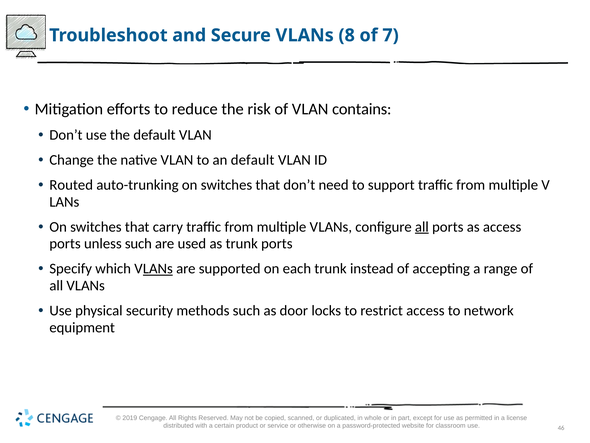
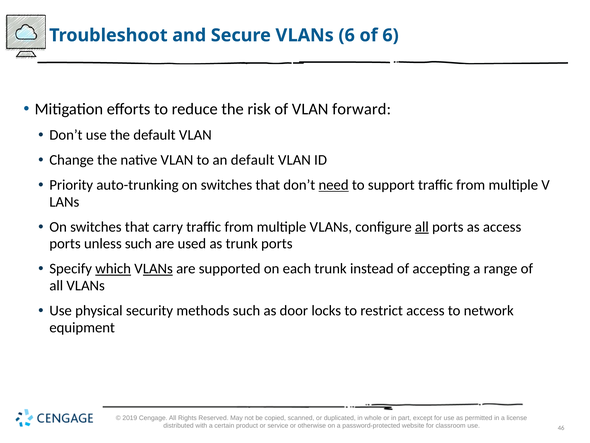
LANs 8: 8 -> 6
of 7: 7 -> 6
contains: contains -> forward
Routed: Routed -> Priority
need underline: none -> present
which underline: none -> present
